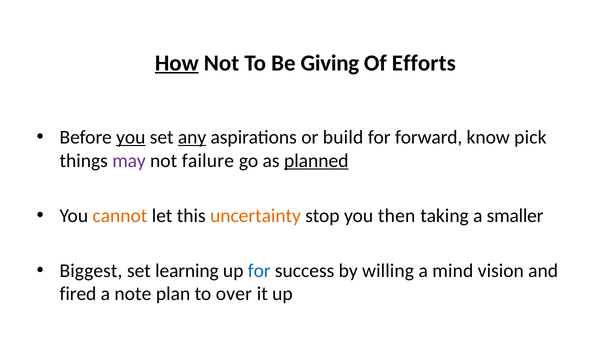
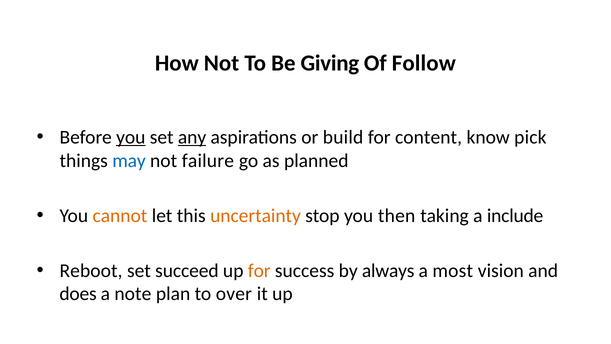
How underline: present -> none
Efforts: Efforts -> Follow
forward: forward -> content
may colour: purple -> blue
planned underline: present -> none
smaller: smaller -> include
Biggest: Biggest -> Reboot
learning: learning -> succeed
for at (259, 270) colour: blue -> orange
willing: willing -> always
mind: mind -> most
fired: fired -> does
